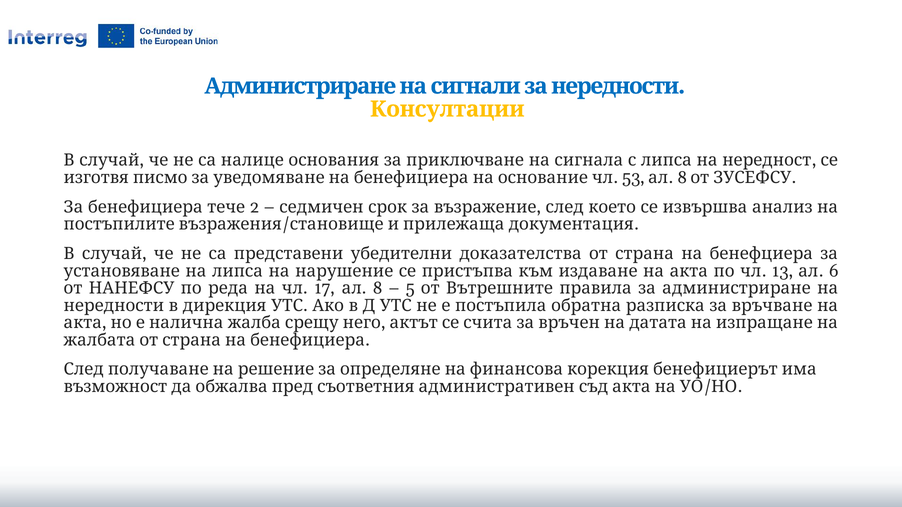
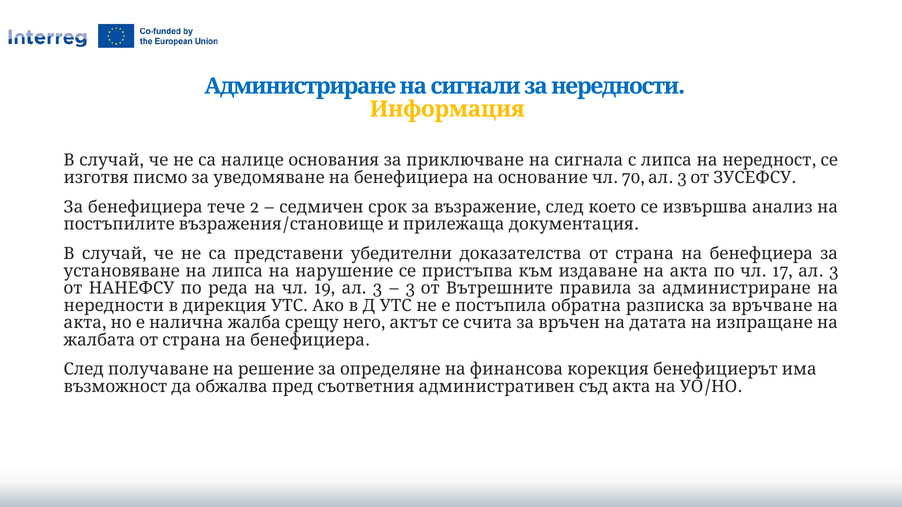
Консултации: Консултации -> Информация
53: 53 -> 70
8 at (682, 178): 8 -> 3
13: 13 -> 17
6 at (834, 271): 6 -> 3
17: 17 -> 19
8 at (378, 288): 8 -> 3
5 at (410, 288): 5 -> 3
